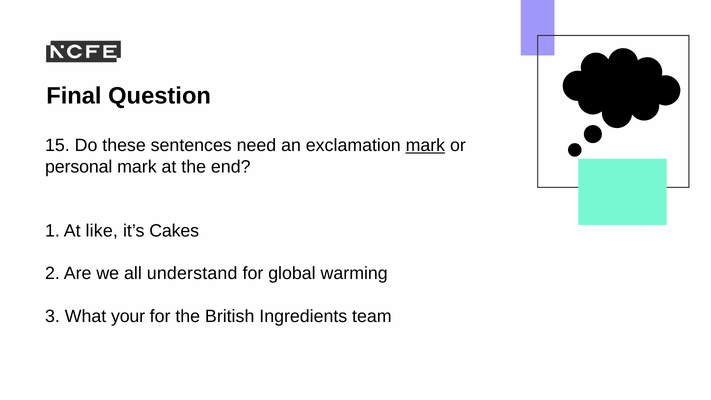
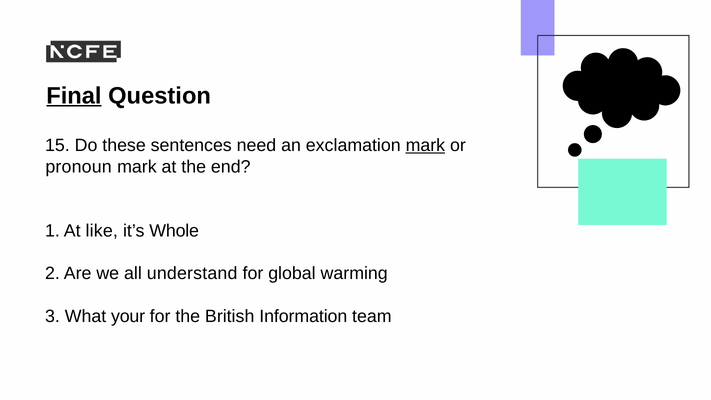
Final underline: none -> present
personal: personal -> pronoun
Cakes: Cakes -> Whole
Ingredients: Ingredients -> Information
